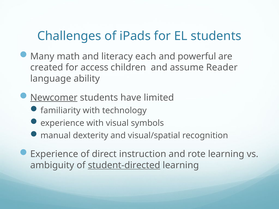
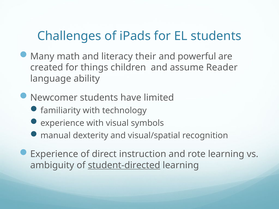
each: each -> their
access: access -> things
Newcomer underline: present -> none
